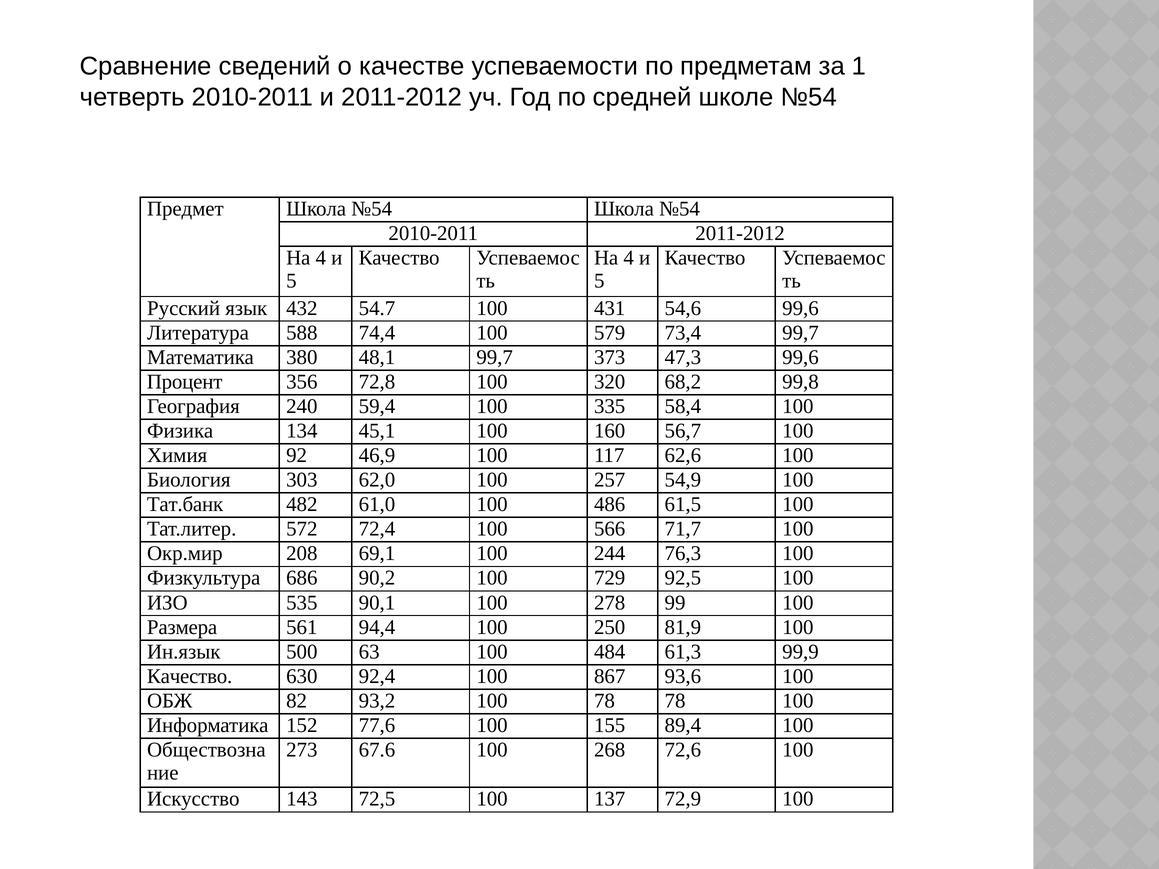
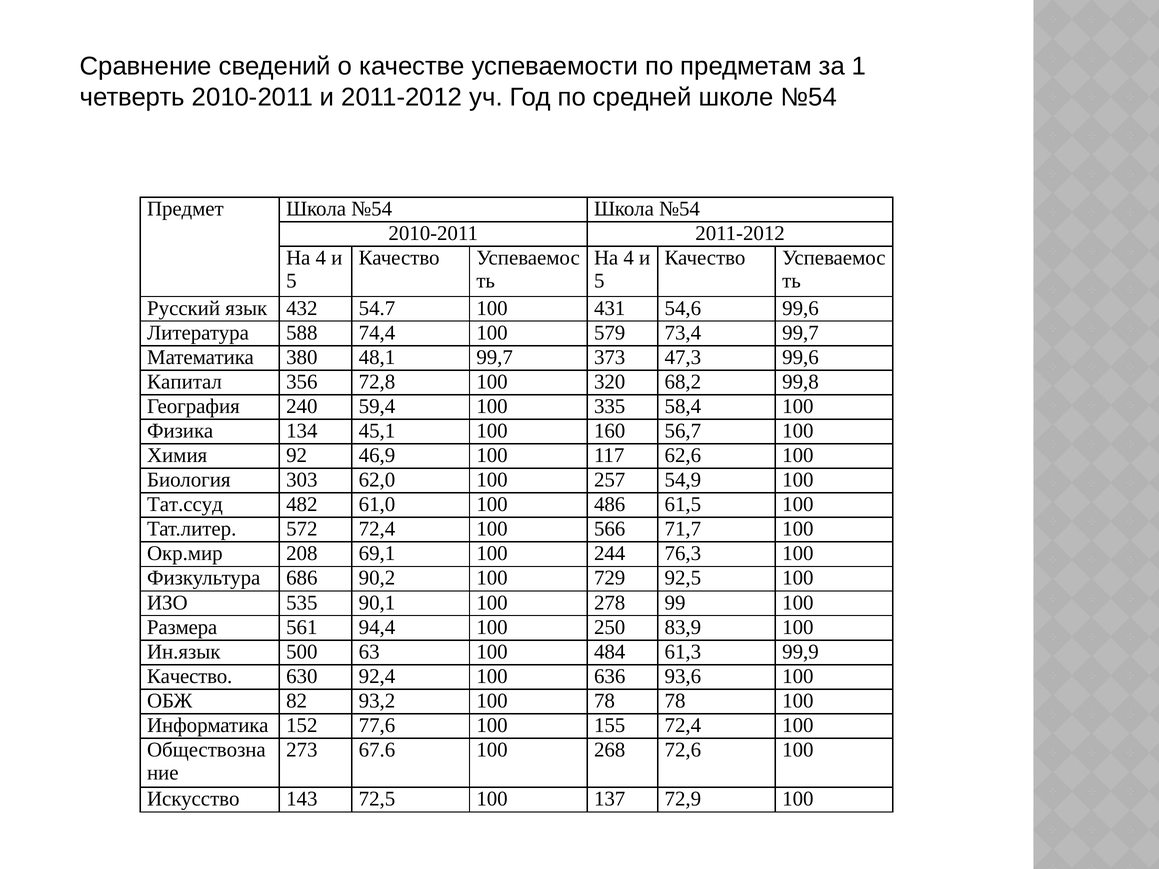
Процент: Процент -> Капитал
Тат.банк: Тат.банк -> Тат.ссуд
81,9: 81,9 -> 83,9
867: 867 -> 636
155 89,4: 89,4 -> 72,4
